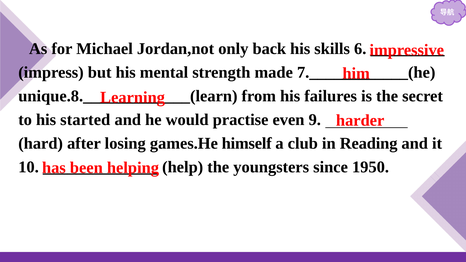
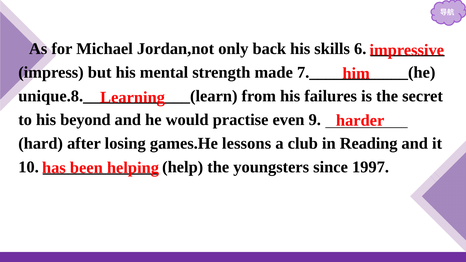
started: started -> beyond
himself: himself -> lessons
1950: 1950 -> 1997
